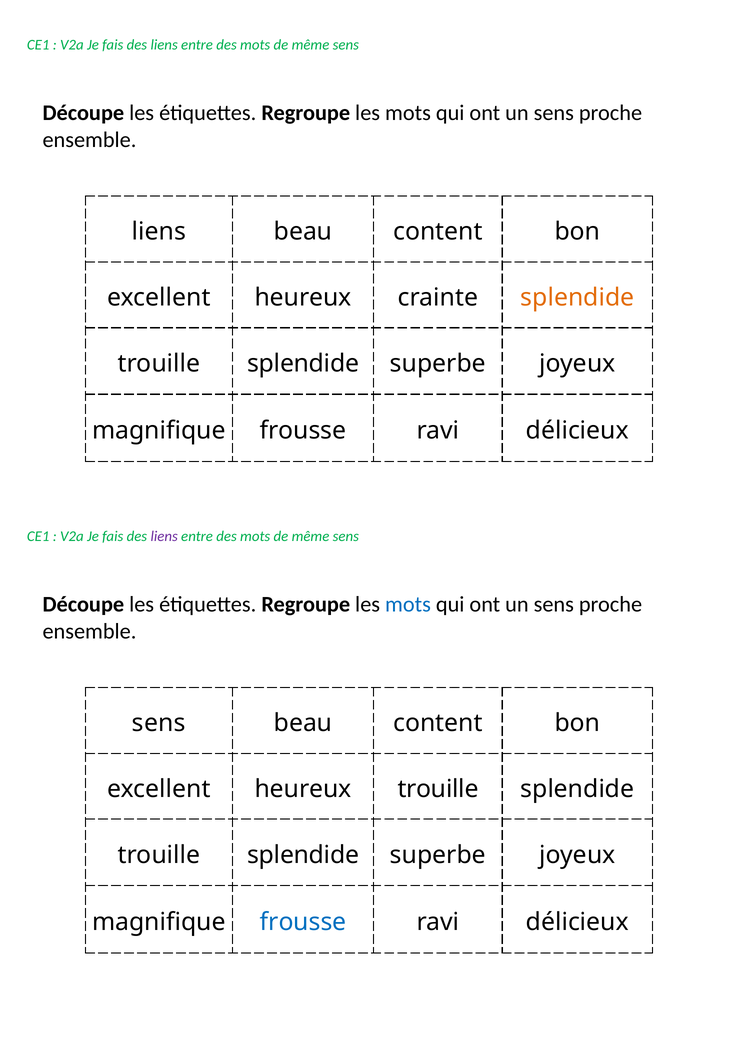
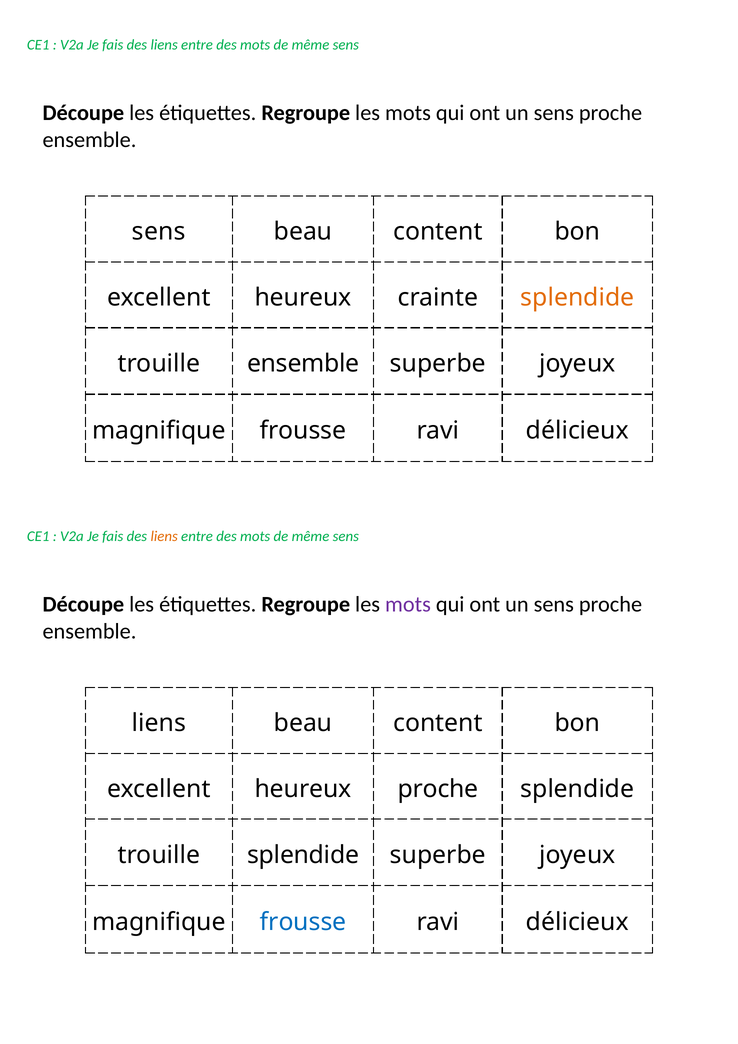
liens at (159, 232): liens -> sens
splendide at (303, 364): splendide -> ensemble
liens at (164, 536) colour: purple -> orange
mots at (408, 604) colour: blue -> purple
sens at (159, 723): sens -> liens
heureux trouille: trouille -> proche
